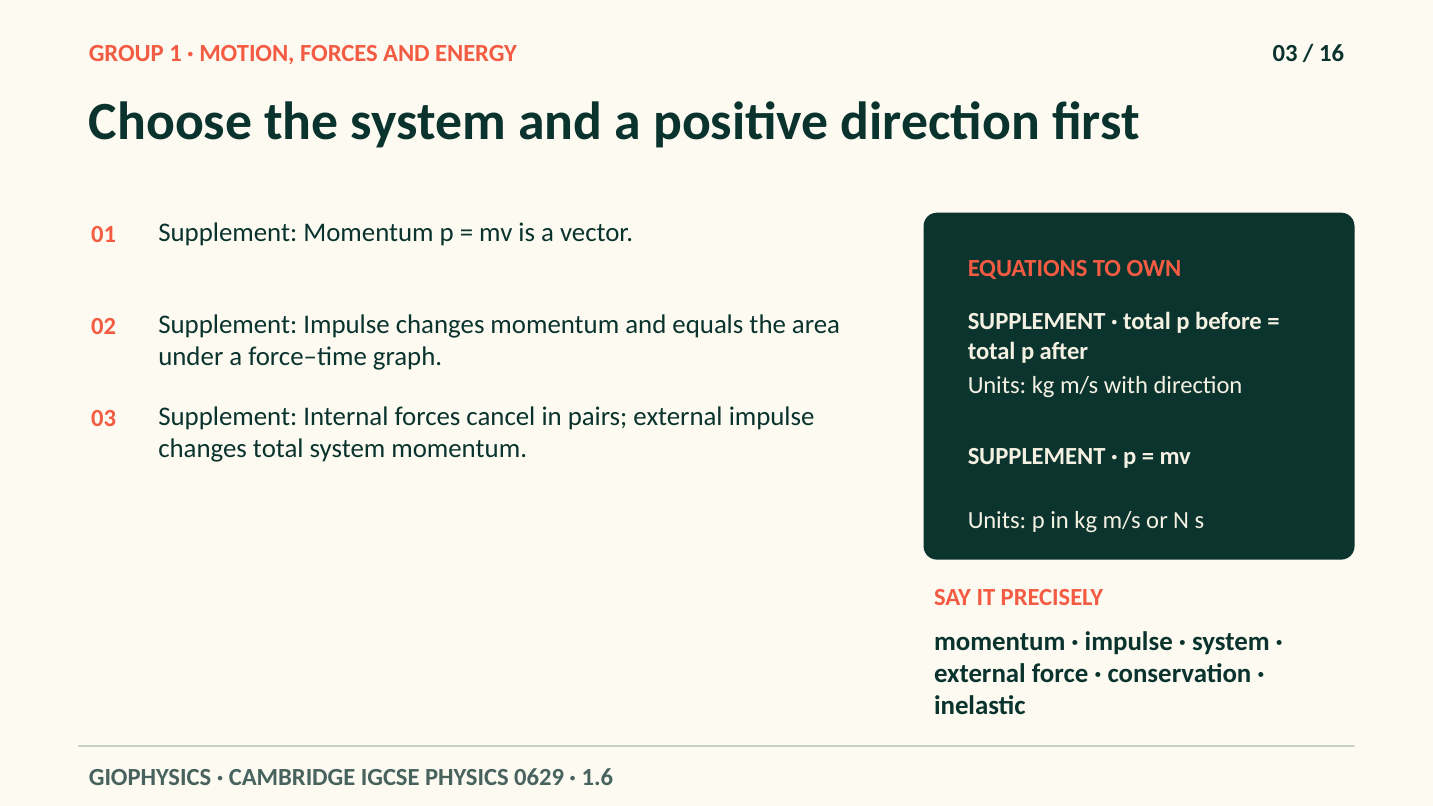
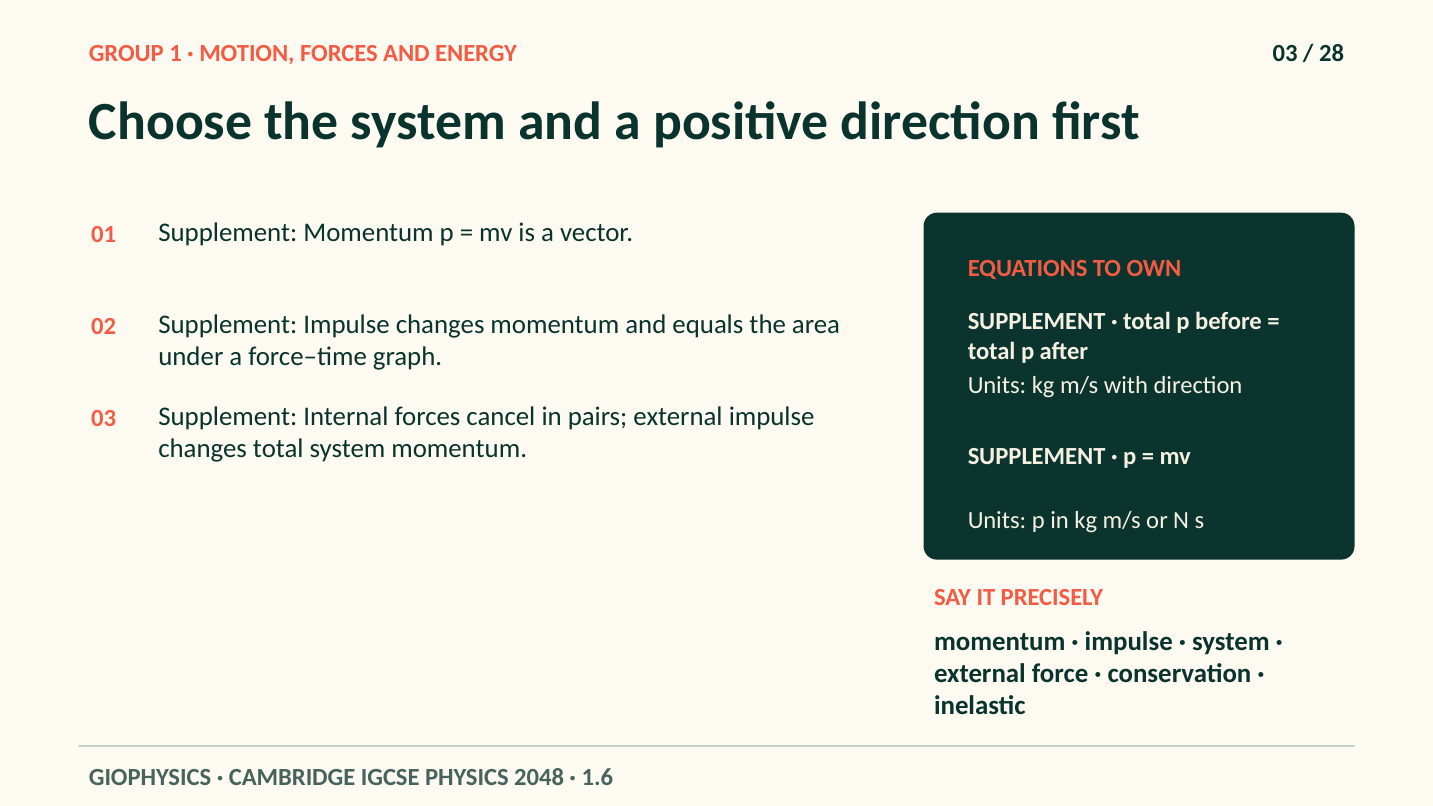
16: 16 -> 28
0629: 0629 -> 2048
